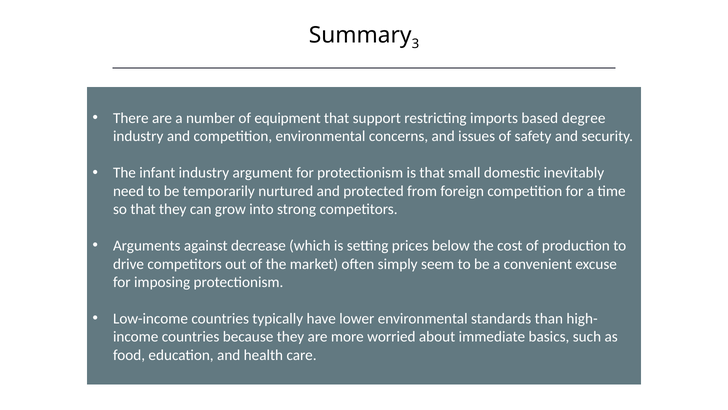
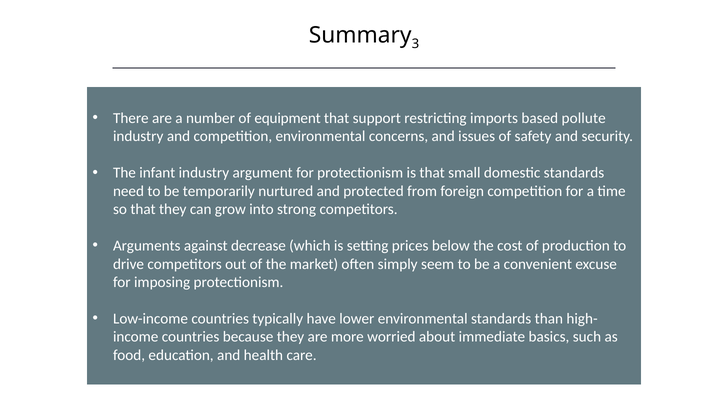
degree: degree -> pollute
domestic inevitably: inevitably -> standards
